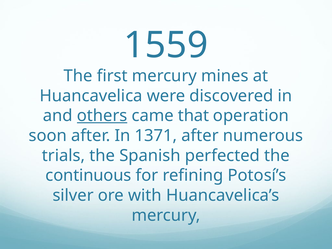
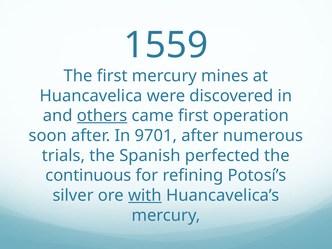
came that: that -> first
1371: 1371 -> 9701
with underline: none -> present
